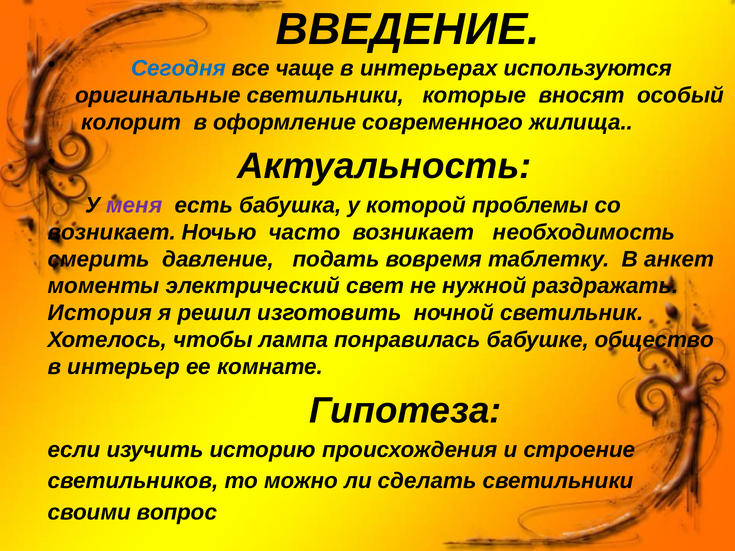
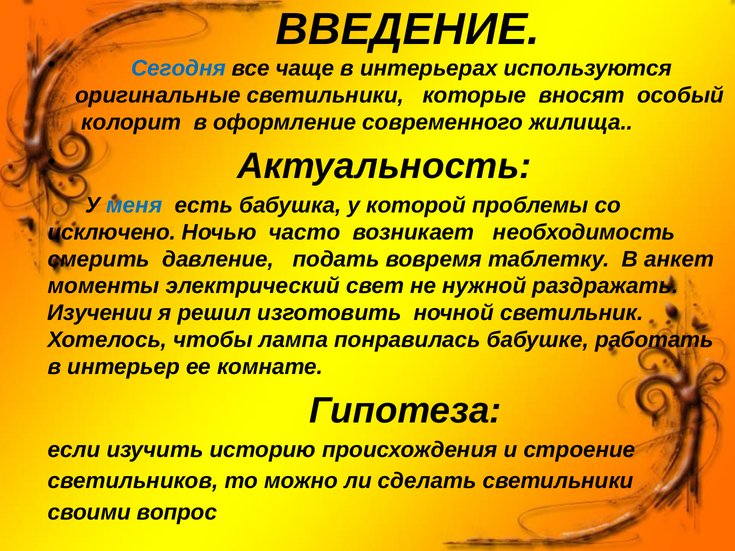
меня colour: purple -> blue
возникает at (112, 232): возникает -> исключено
История: История -> Изучении
общество: общество -> работать
